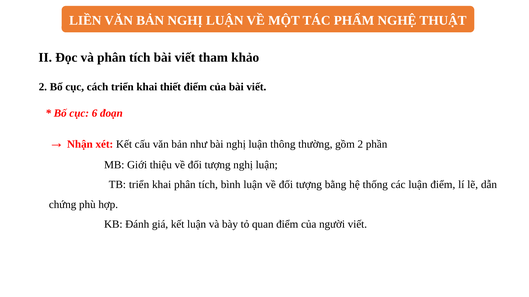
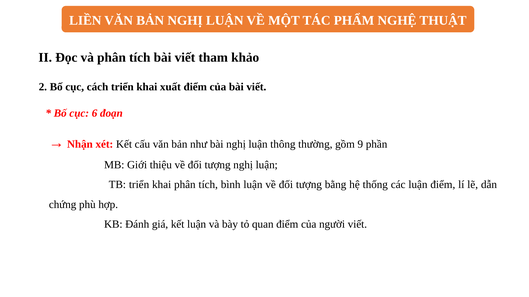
thiết: thiết -> xuất
gồm 2: 2 -> 9
